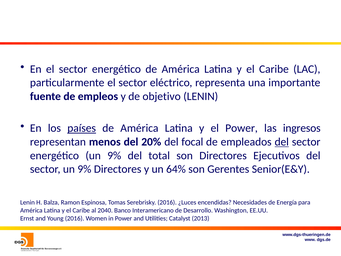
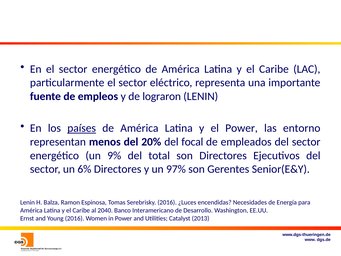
objetivo: objetivo -> lograron
ingresos: ingresos -> entorno
del at (282, 142) underline: present -> none
sector un 9%: 9% -> 6%
64%: 64% -> 97%
